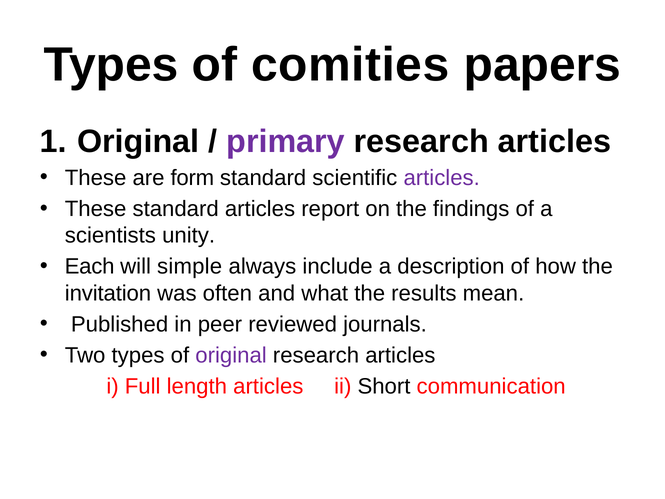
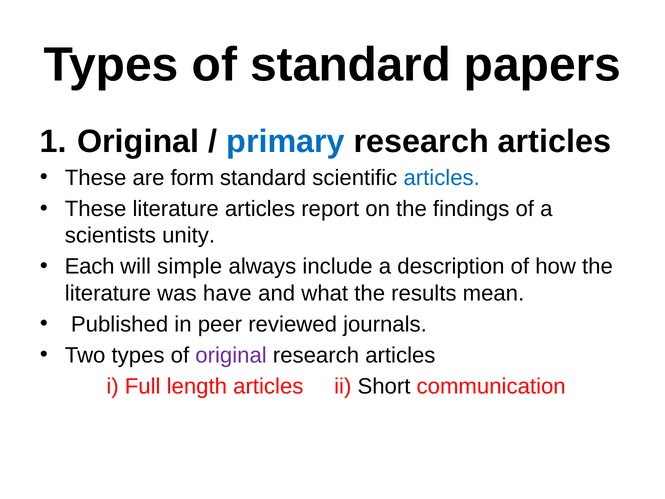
of comities: comities -> standard
primary colour: purple -> blue
articles at (442, 178) colour: purple -> blue
These standard: standard -> literature
invitation at (108, 293): invitation -> literature
often: often -> have
